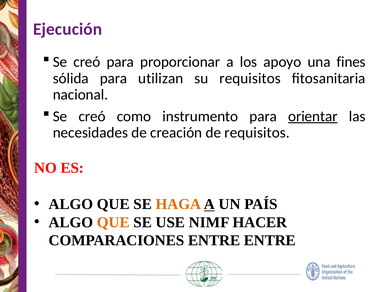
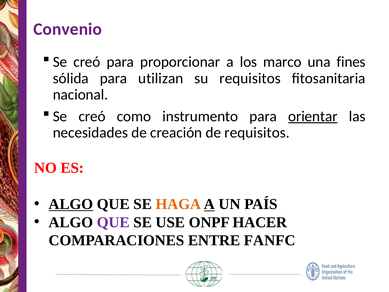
Ejecución: Ejecución -> Convenio
apoyo: apoyo -> marco
ALGO at (71, 204) underline: none -> present
QUE at (113, 222) colour: orange -> purple
NIMF: NIMF -> ONPF
ENTRE ENTRE: ENTRE -> FANFC
